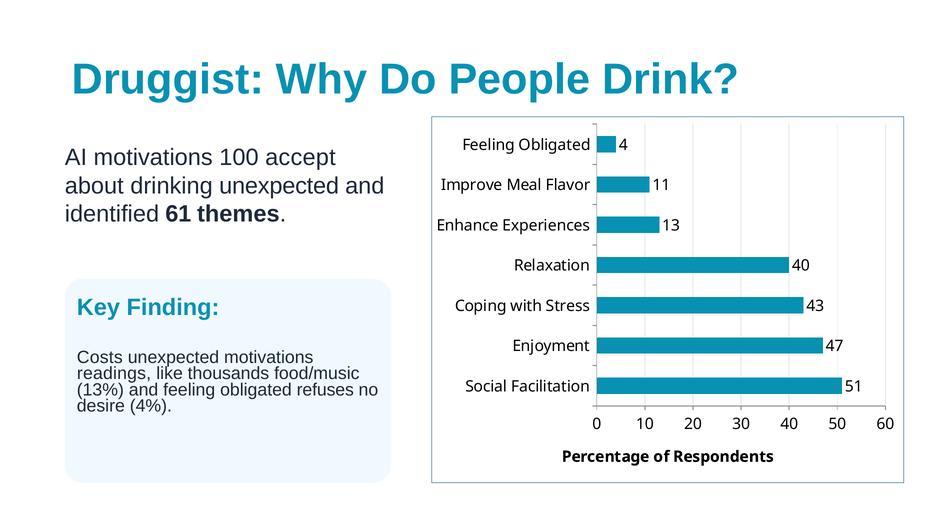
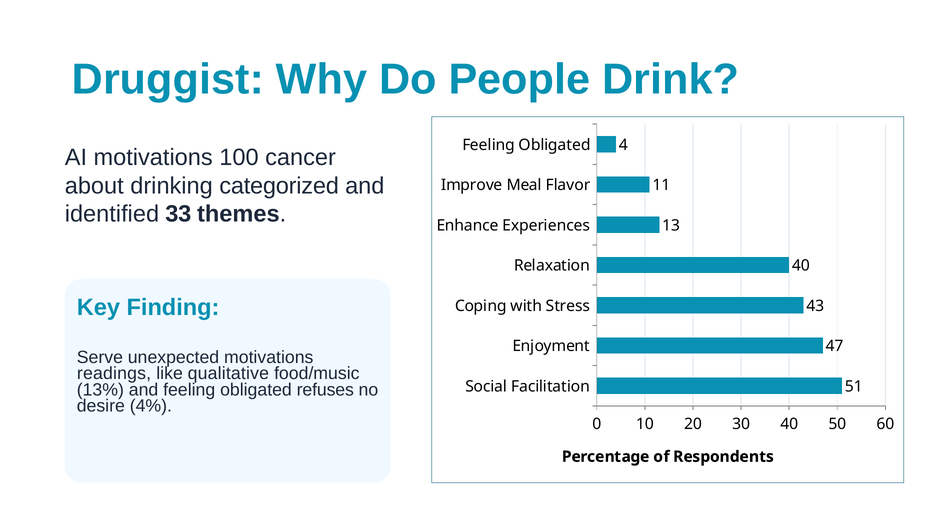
accept: accept -> cancer
drinking unexpected: unexpected -> categorized
61: 61 -> 33
Costs: Costs -> Serve
thousands: thousands -> qualitative
